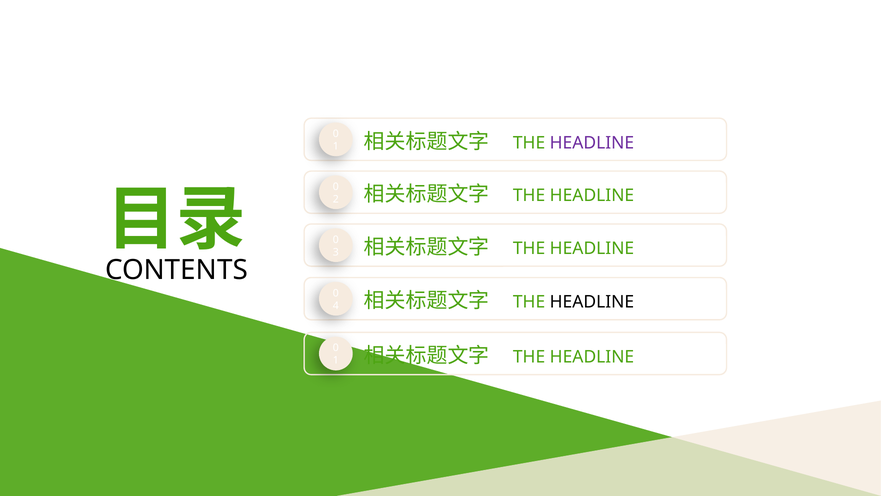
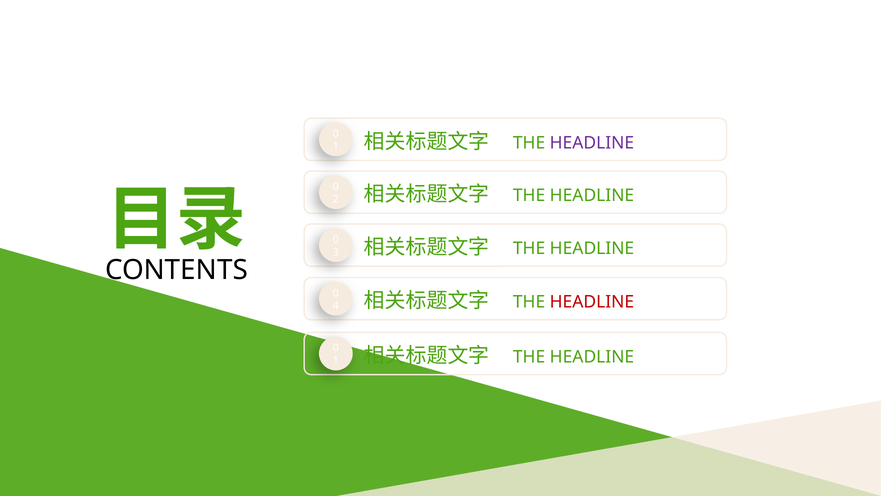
HEADLINE at (592, 302) colour: black -> red
